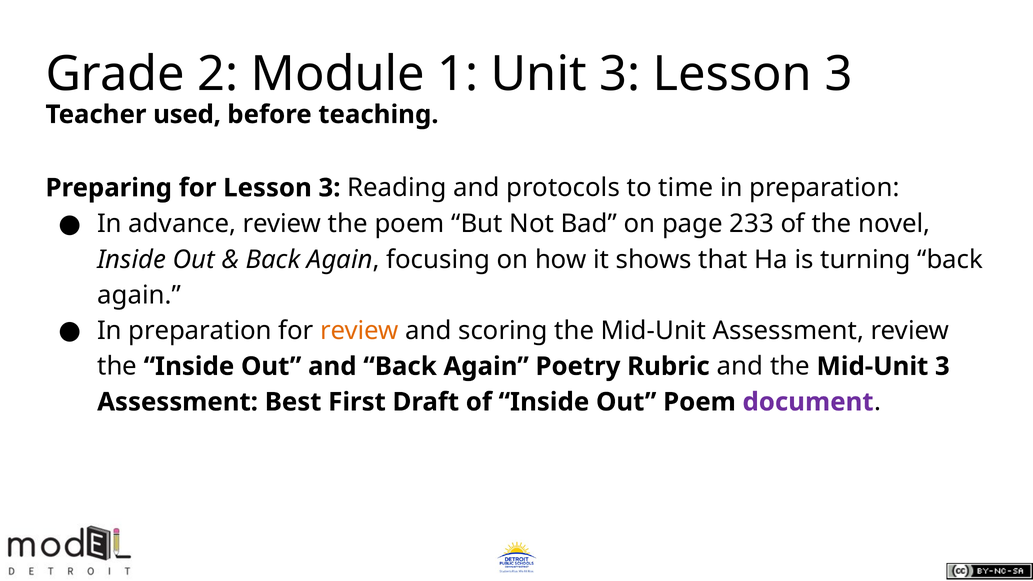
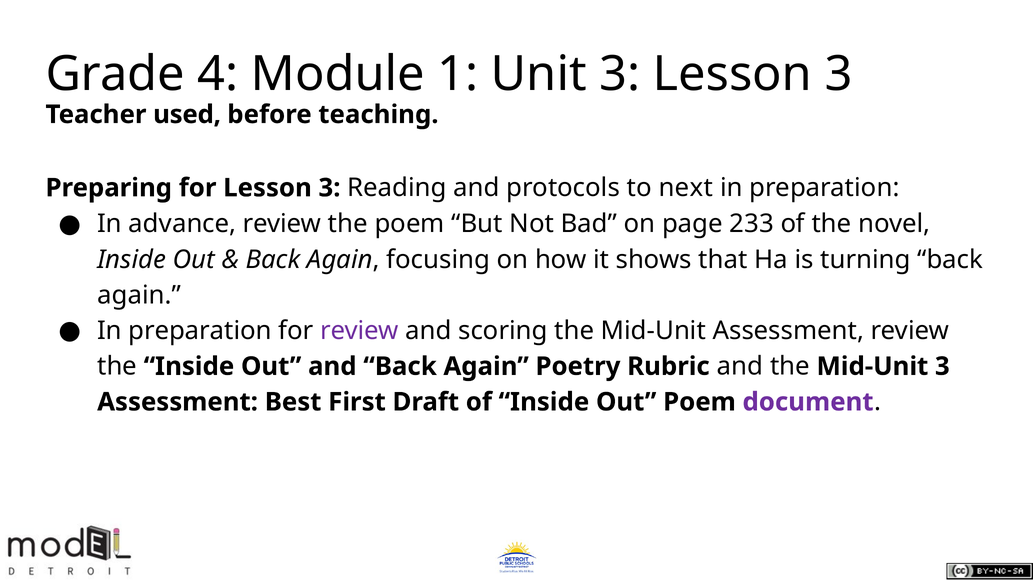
2: 2 -> 4
time: time -> next
review at (359, 331) colour: orange -> purple
